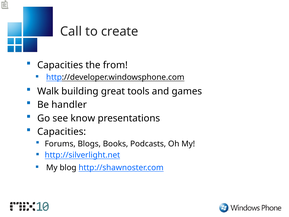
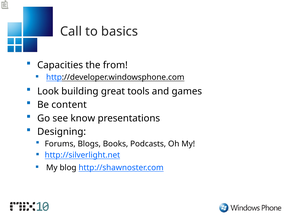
create: create -> basics
Walk: Walk -> Look
handler: handler -> content
Capacities at (62, 132): Capacities -> Designing
